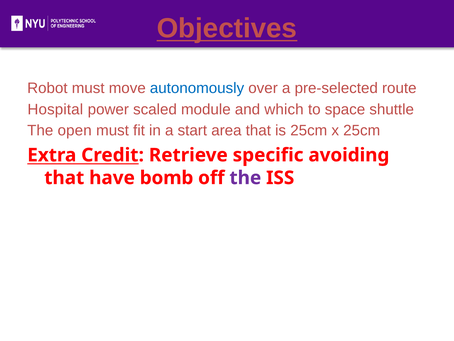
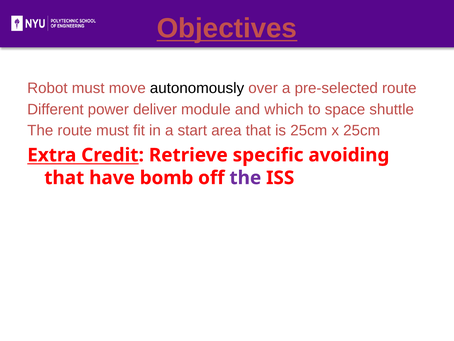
autonomously colour: blue -> black
Hospital: Hospital -> Different
scaled: scaled -> deliver
The open: open -> route
